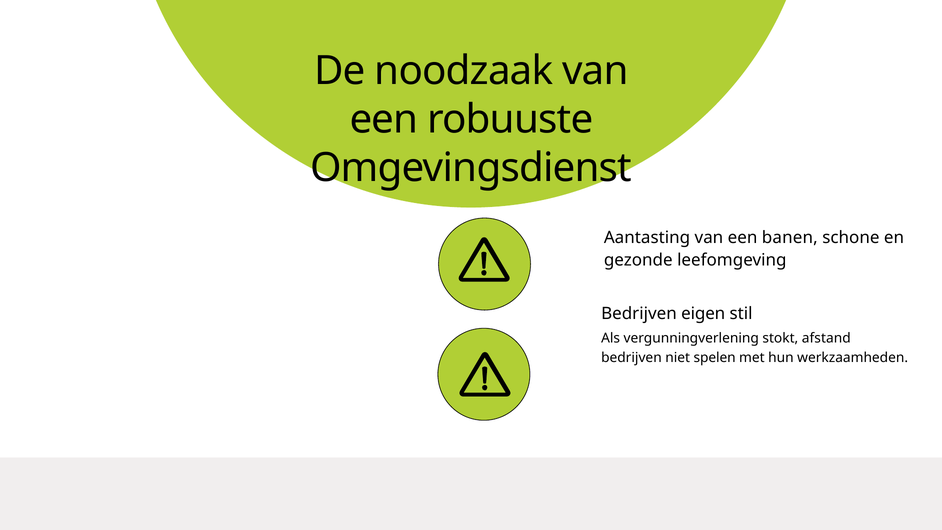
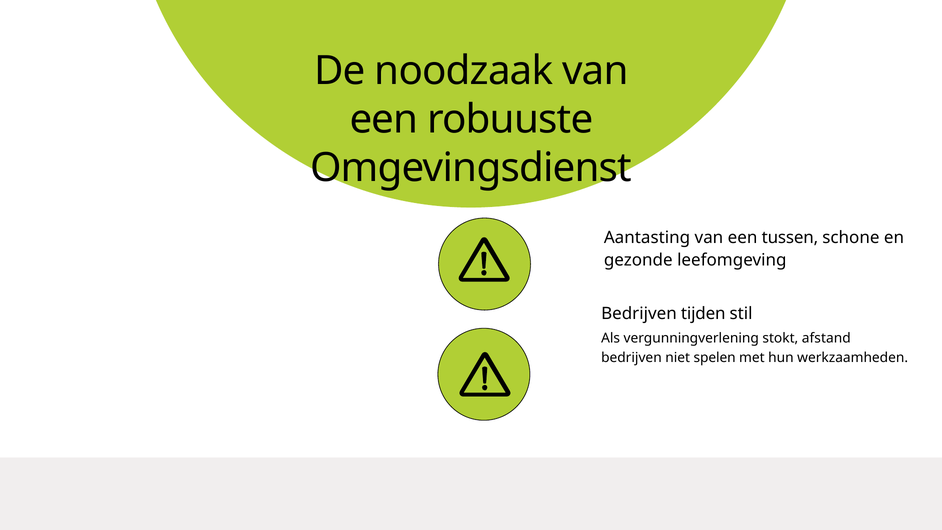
banen: banen -> tussen
eigen: eigen -> tijden
